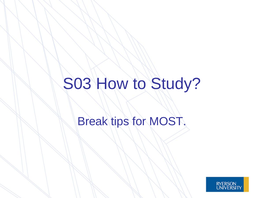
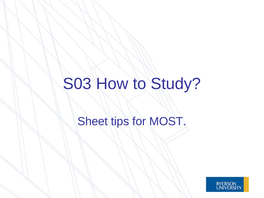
Break: Break -> Sheet
